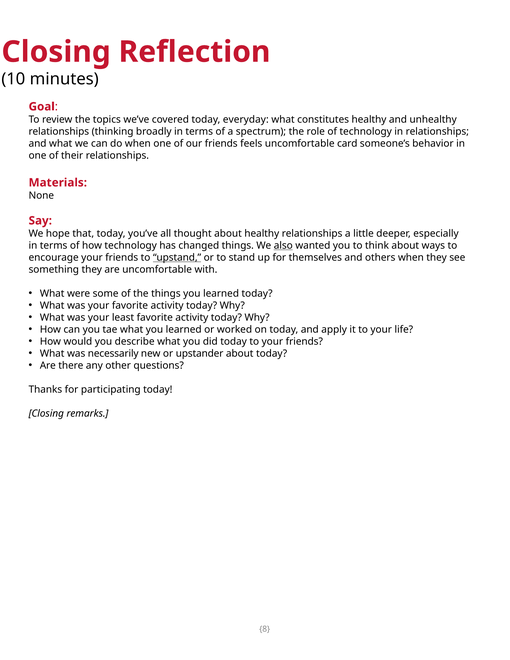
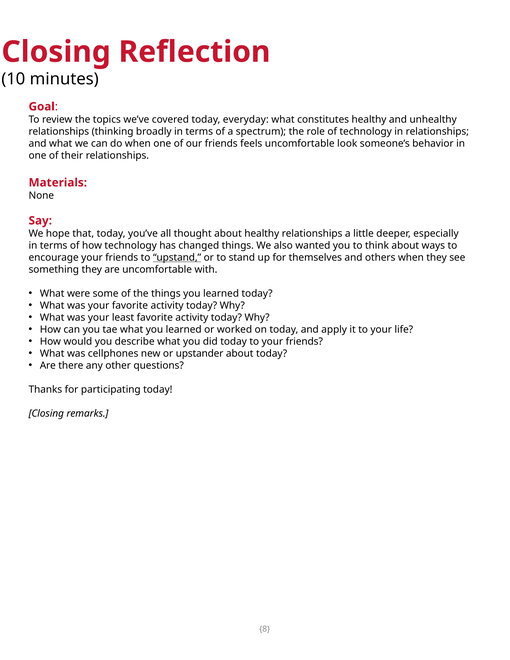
card: card -> look
also underline: present -> none
necessarily: necessarily -> cellphones
